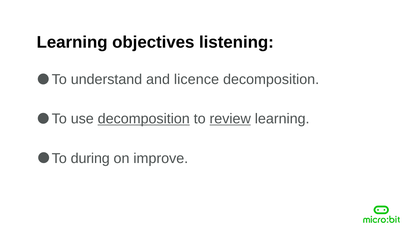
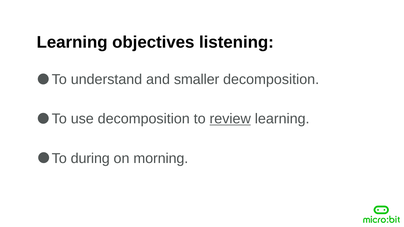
licence: licence -> smaller
decomposition at (144, 119) underline: present -> none
improve: improve -> morning
